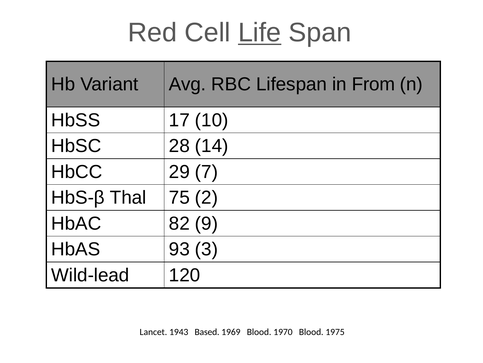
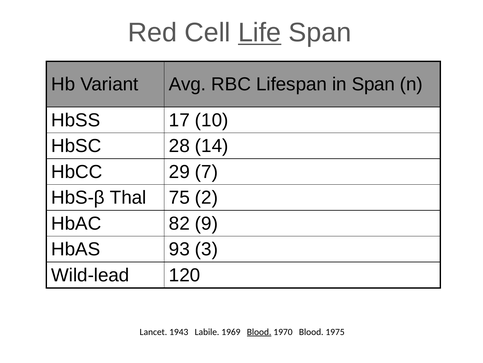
in From: From -> Span
Based: Based -> Labile
Blood at (259, 331) underline: none -> present
